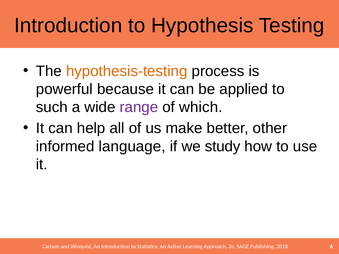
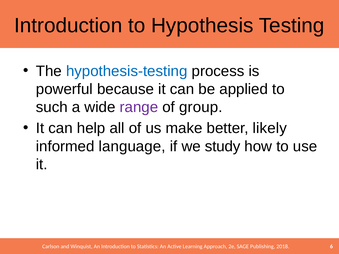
hypothesis-testing colour: orange -> blue
which: which -> group
other: other -> likely
